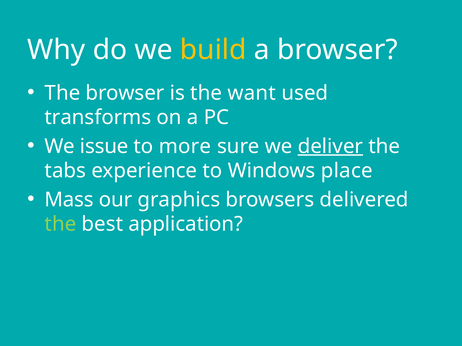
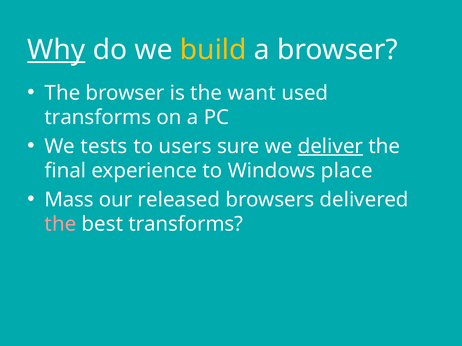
Why underline: none -> present
issue: issue -> tests
more: more -> users
tabs: tabs -> final
graphics: graphics -> released
the at (60, 225) colour: light green -> pink
best application: application -> transforms
